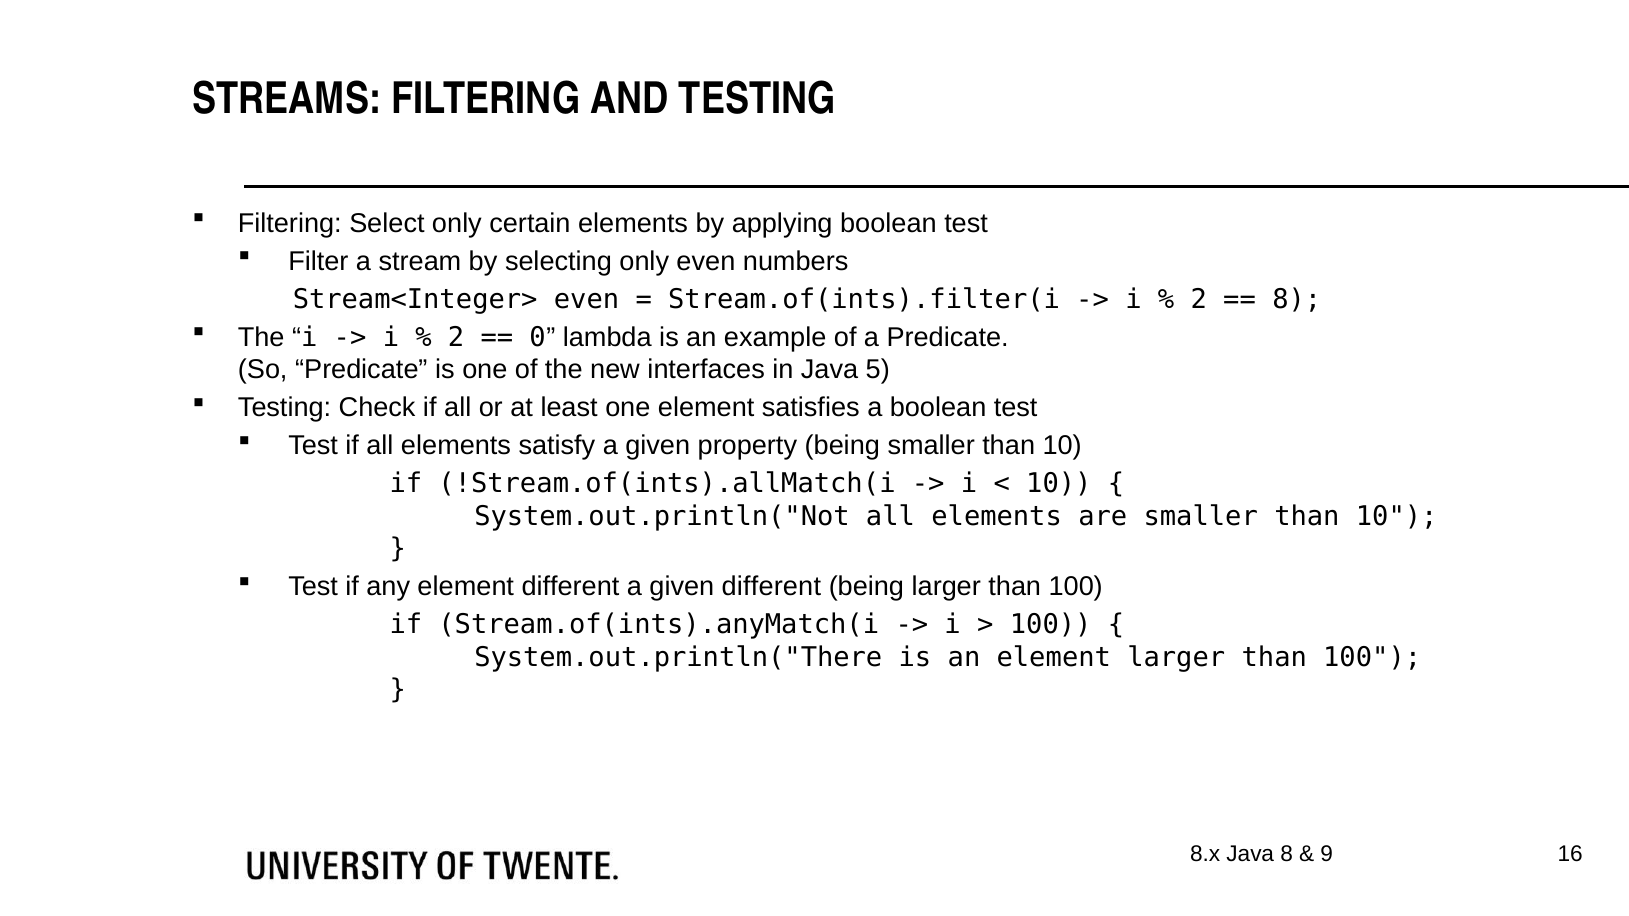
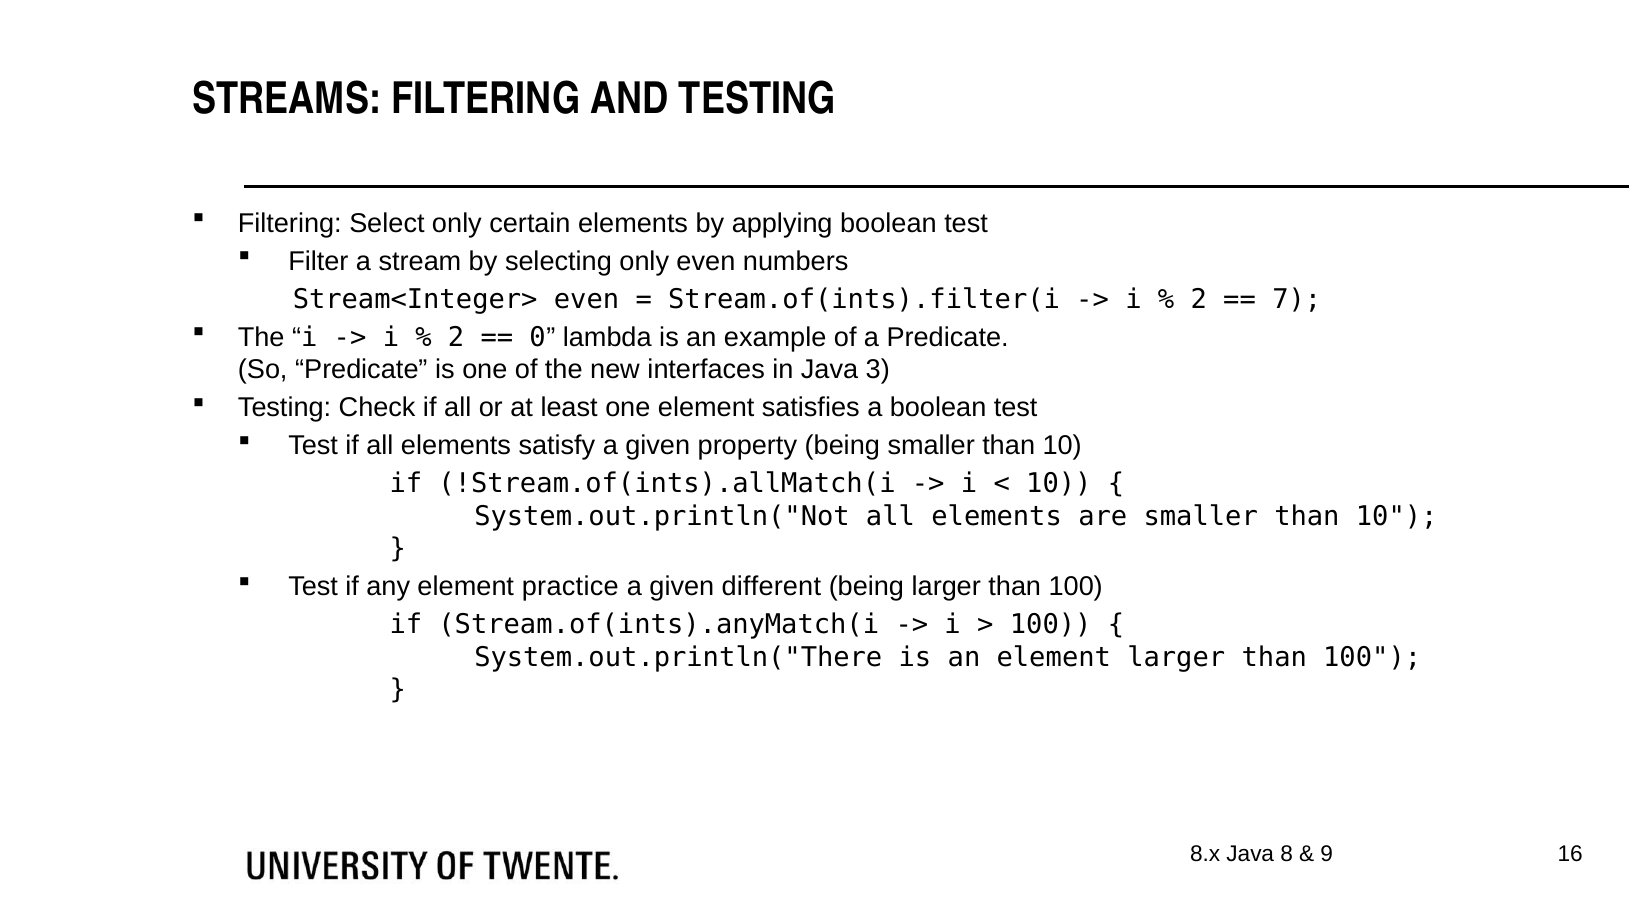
8 at (1297, 299): 8 -> 7
5: 5 -> 3
element different: different -> practice
